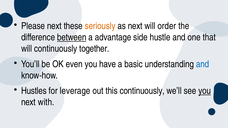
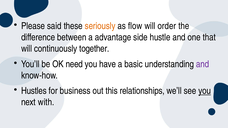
Please next: next -> said
as next: next -> flow
between underline: present -> none
even: even -> need
and at (203, 64) colour: blue -> purple
leverage: leverage -> business
this continuously: continuously -> relationships
